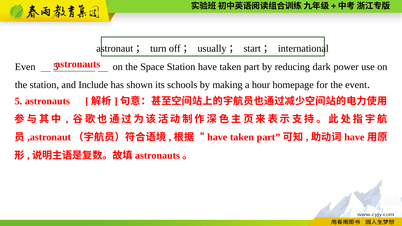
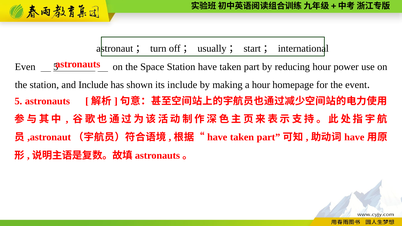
reducing dark: dark -> hour
its schools: schools -> include
